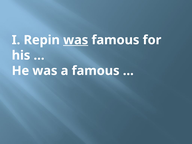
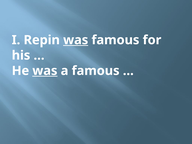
was at (45, 71) underline: none -> present
